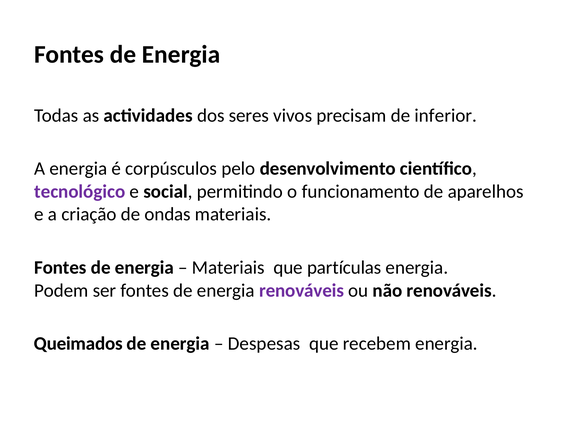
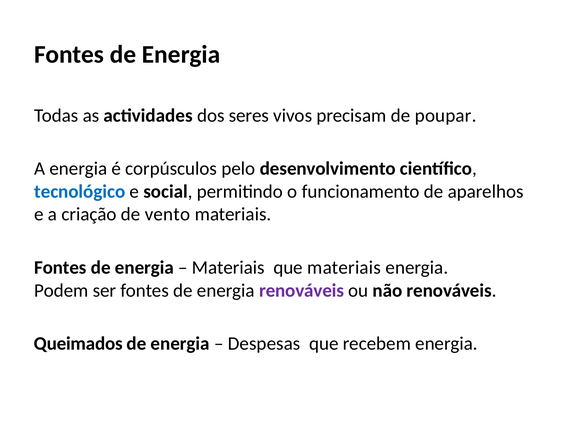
inferior: inferior -> poupar
tecnológico colour: purple -> blue
ondas: ondas -> vento
que partículas: partículas -> materiais
